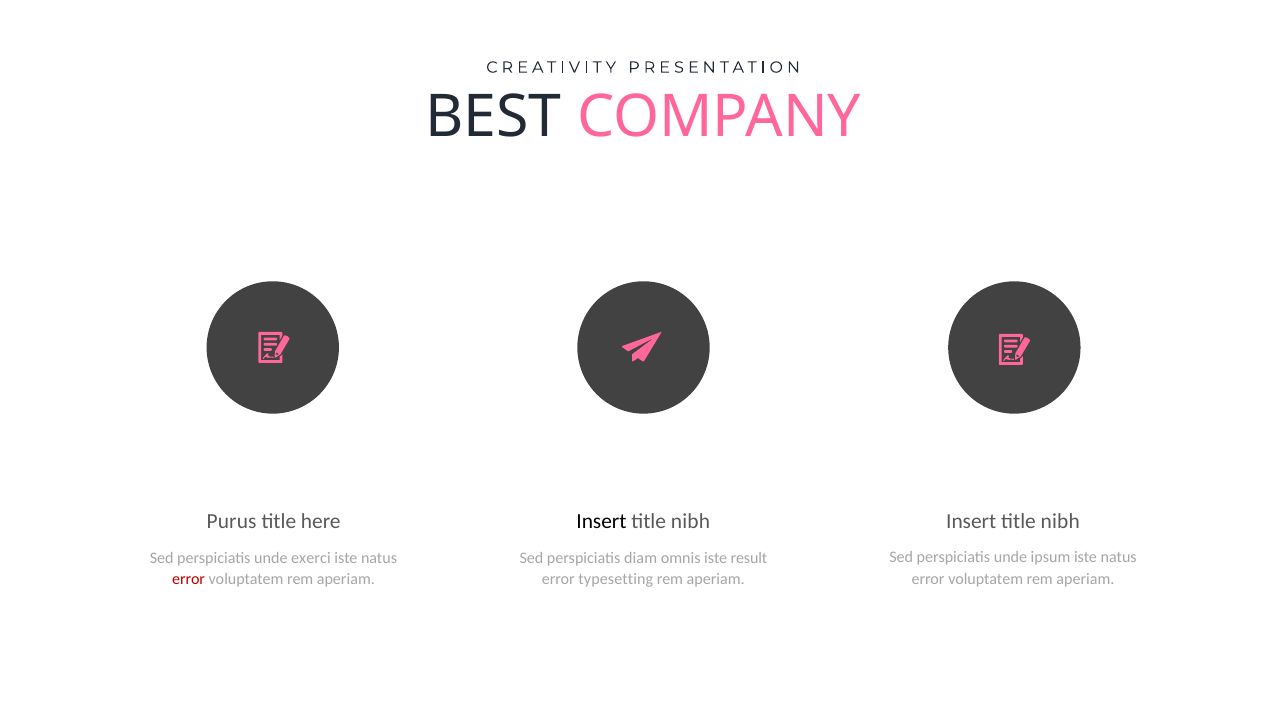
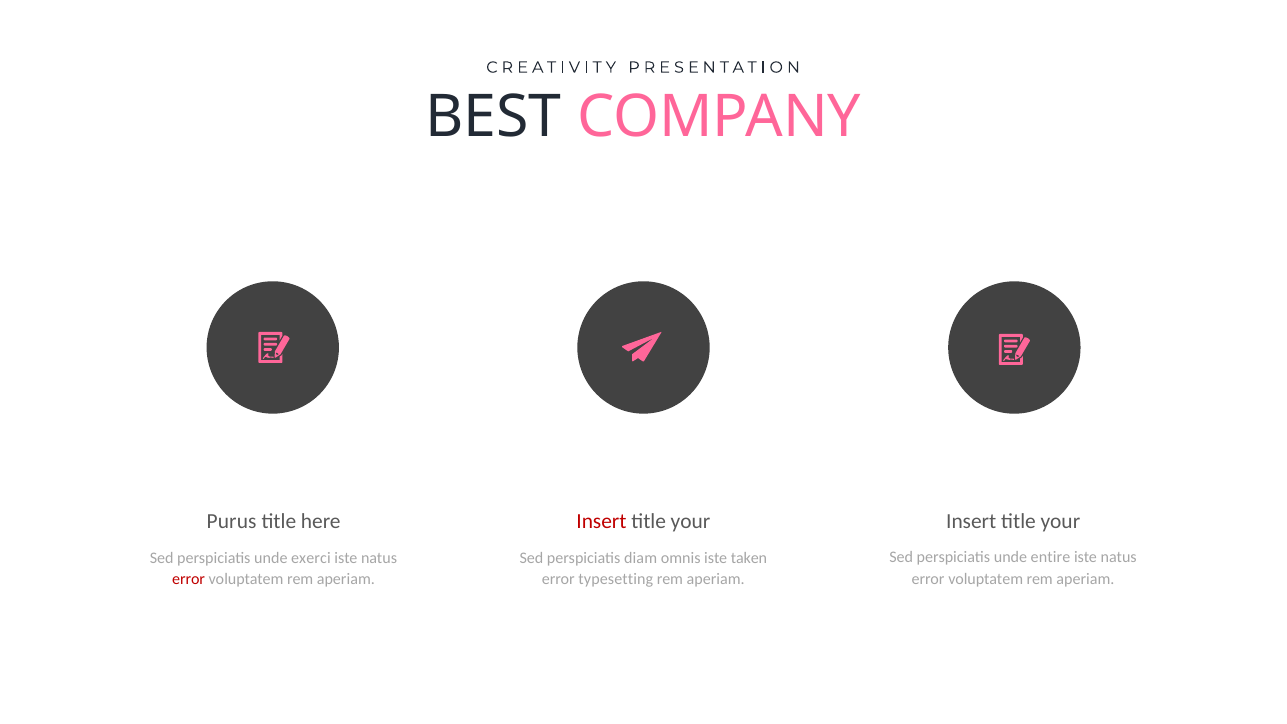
nibh at (1060, 521): nibh -> your
Insert at (601, 522) colour: black -> red
nibh at (690, 522): nibh -> your
ipsum: ipsum -> entire
result: result -> taken
